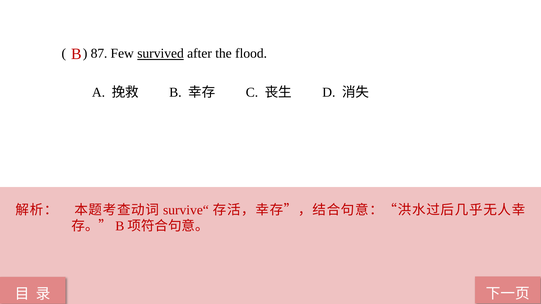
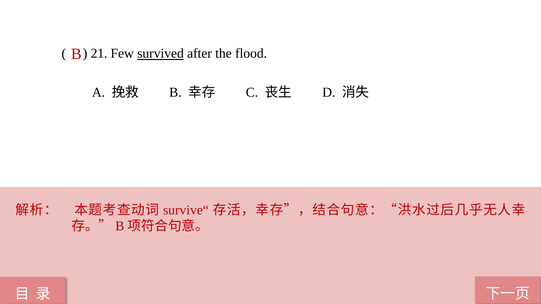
87: 87 -> 21
